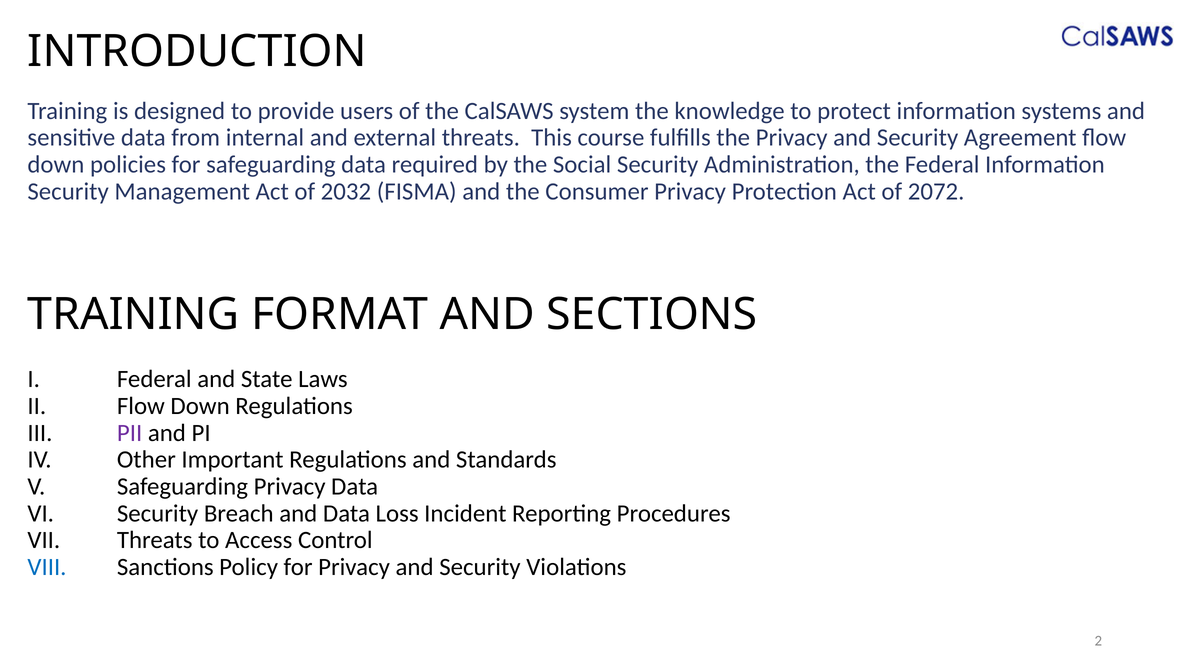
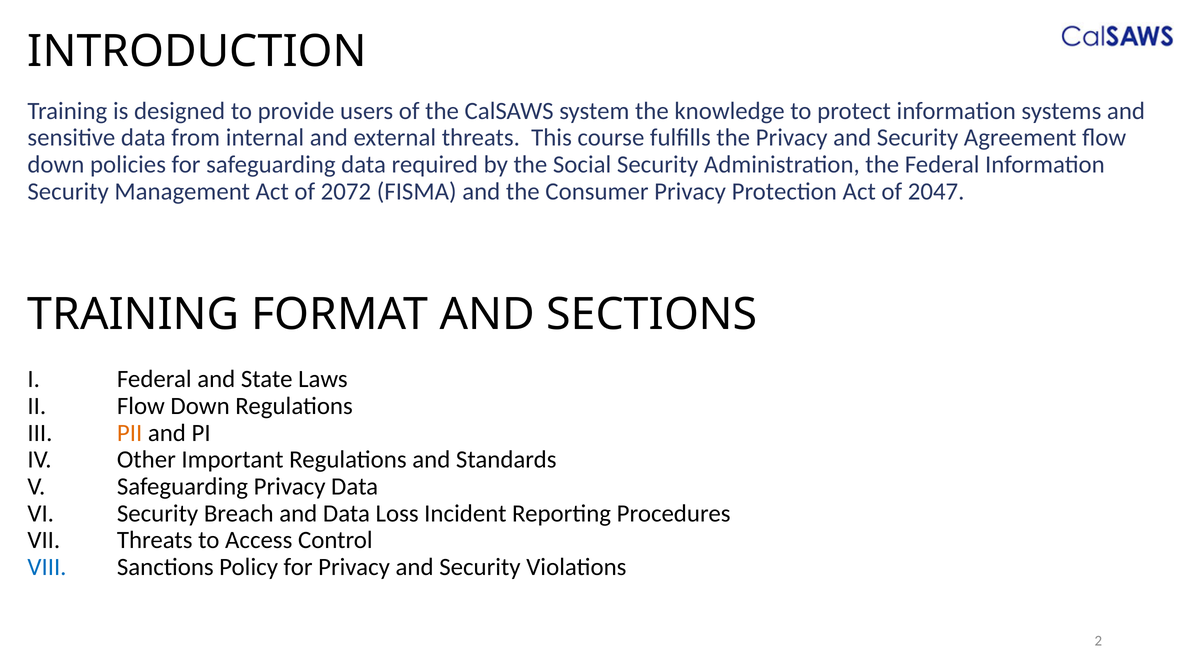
2032: 2032 -> 2072
2072: 2072 -> 2047
PII colour: purple -> orange
